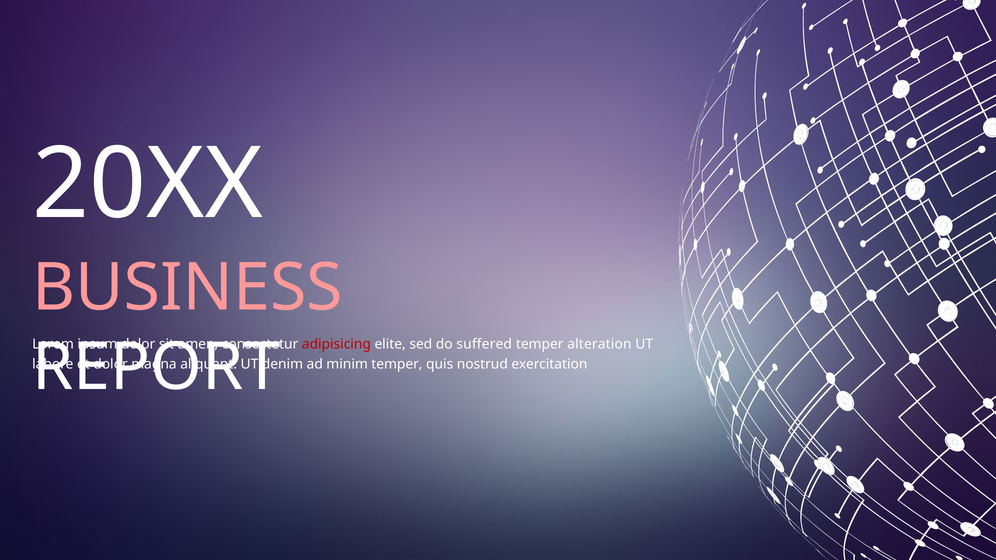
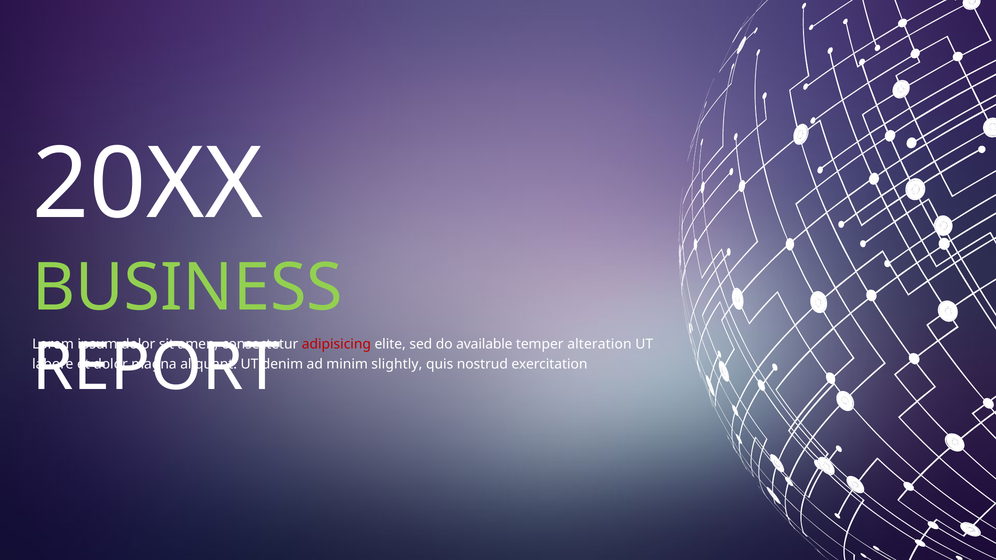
BUSINESS colour: pink -> light green
suffered: suffered -> available
minim temper: temper -> slightly
